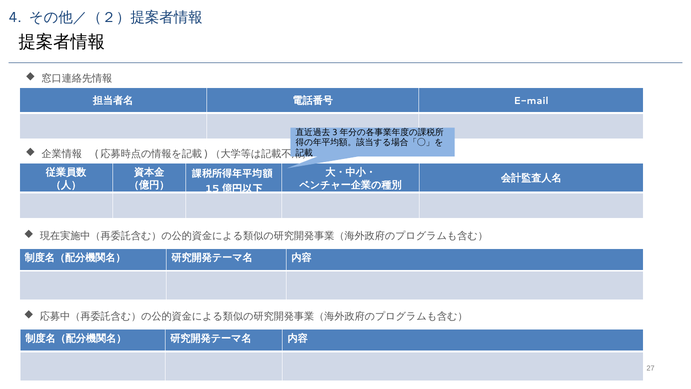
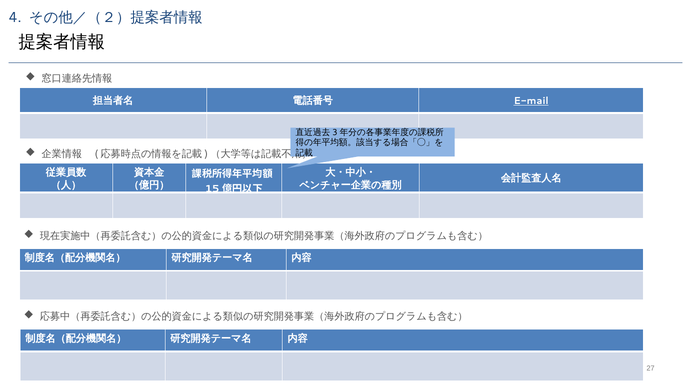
E-mail underline: none -> present
